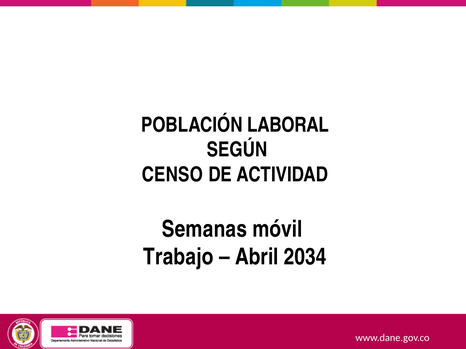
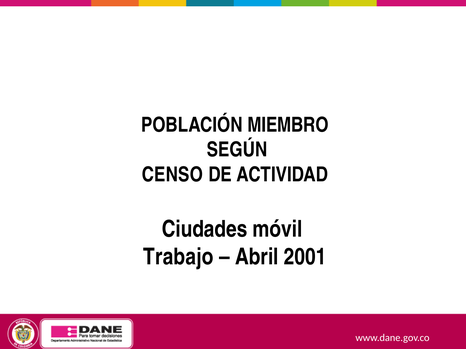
LABORAL: LABORAL -> MIEMBRO
Semanas: Semanas -> Ciudades
2034: 2034 -> 2001
